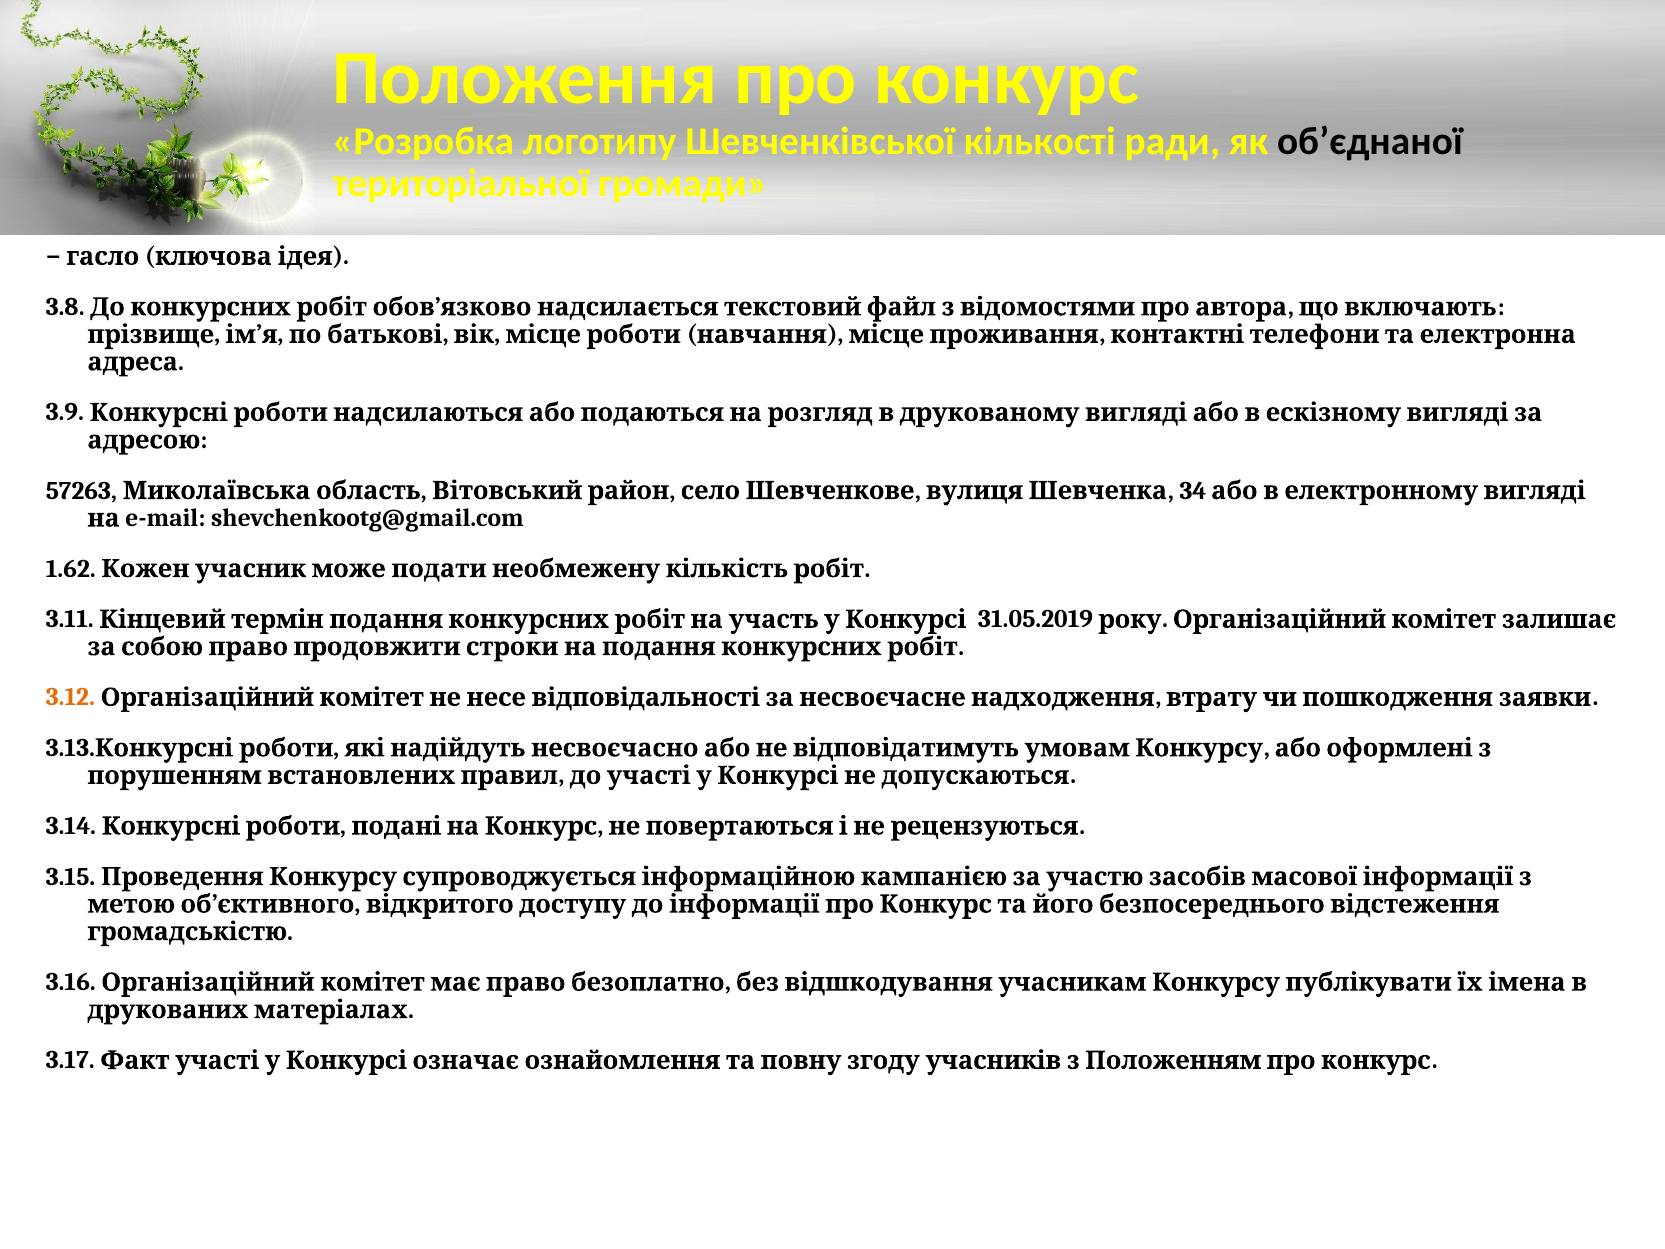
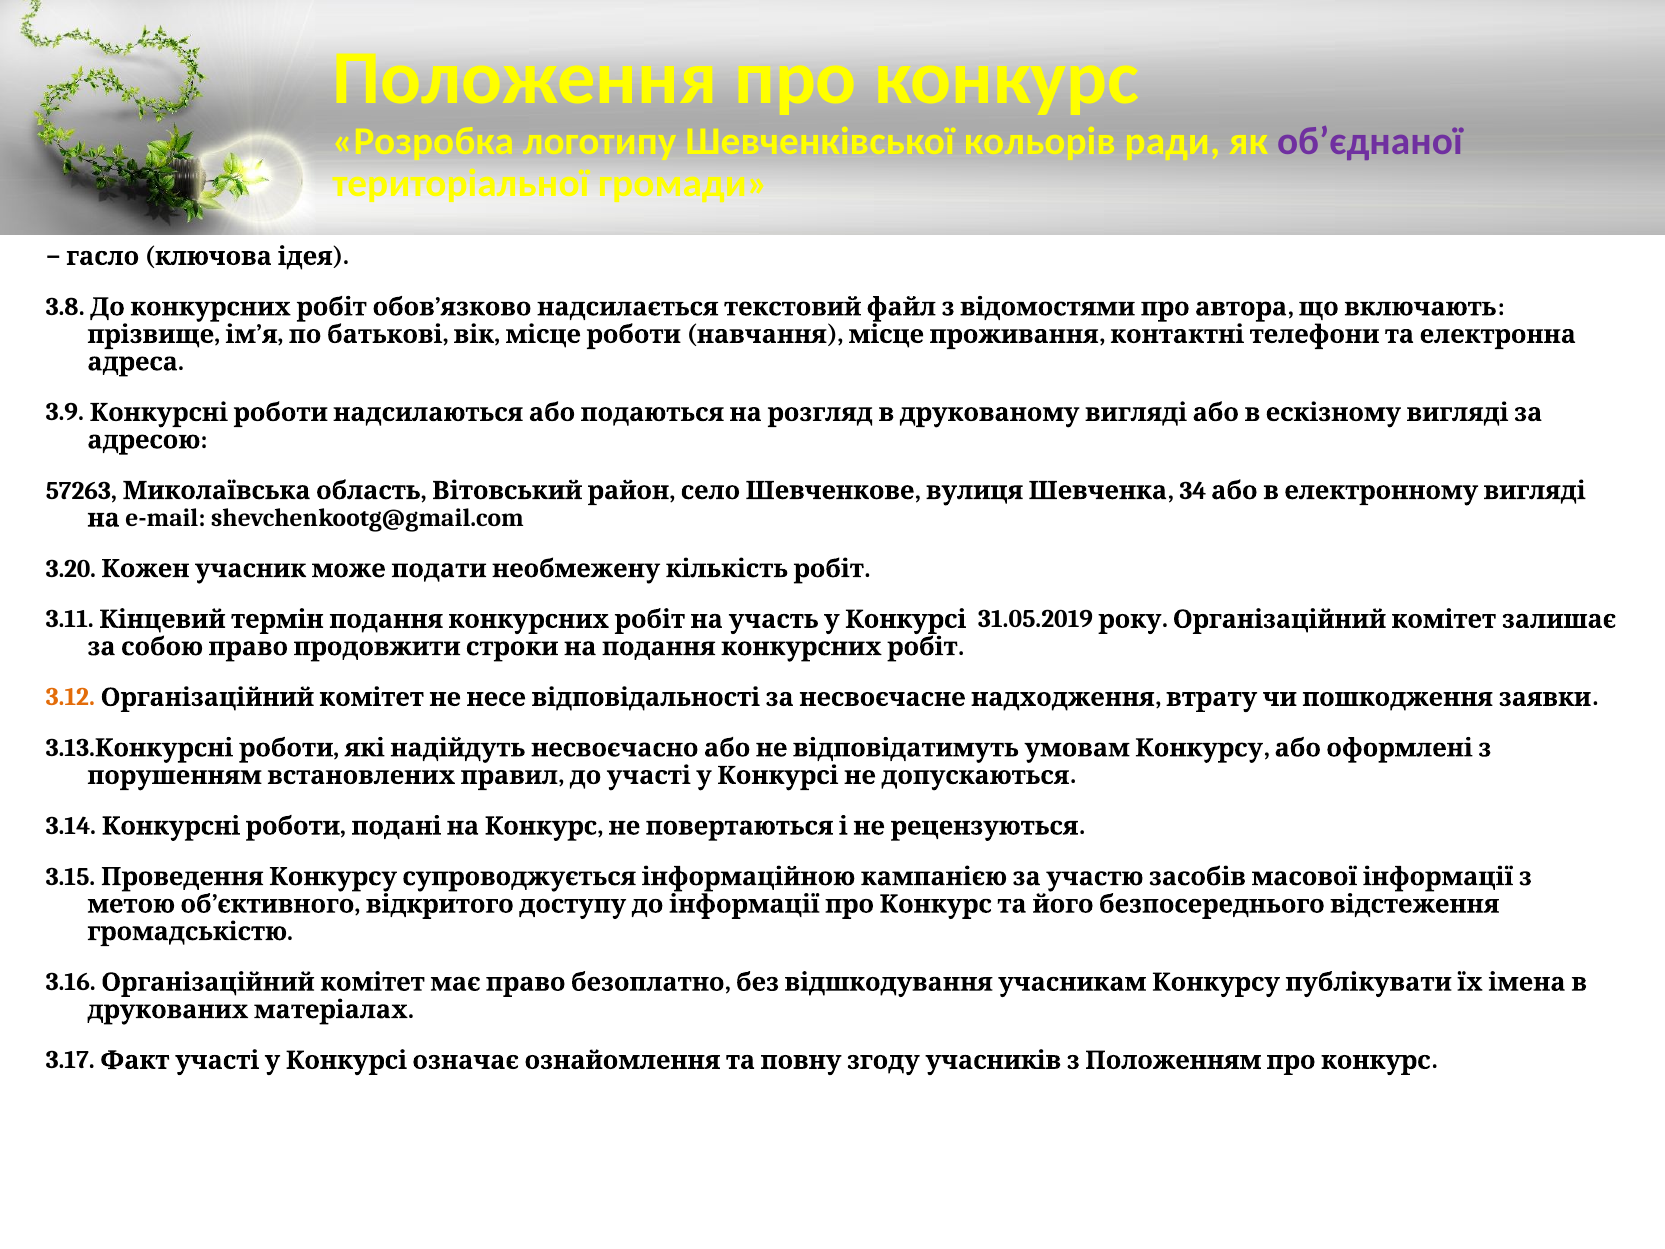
кількості: кількості -> кольорів
об’єднаної colour: black -> purple
1.62: 1.62 -> 3.20
